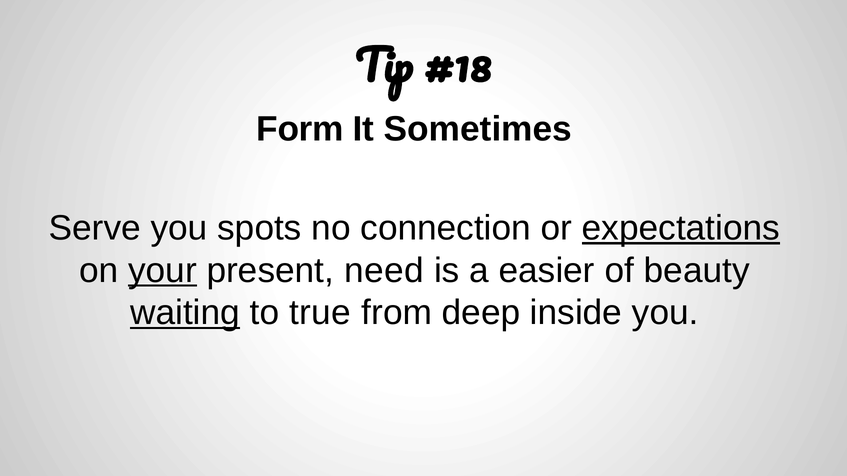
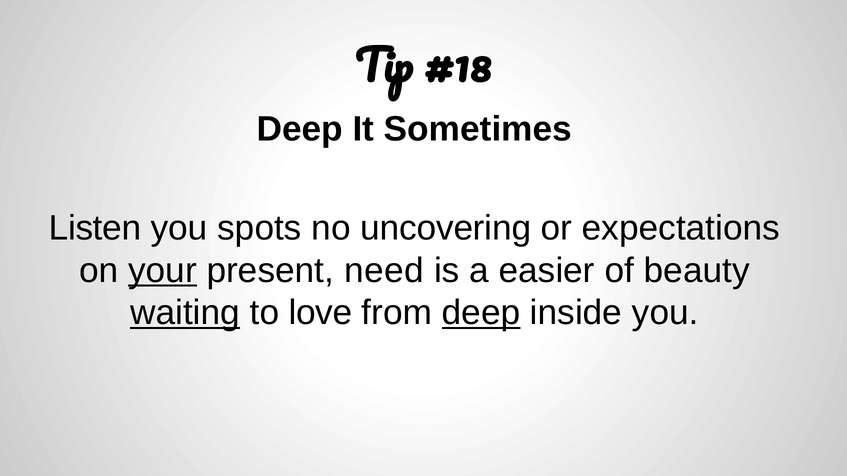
Form at (300, 129): Form -> Deep
Serve: Serve -> Listen
connection: connection -> uncovering
expectations underline: present -> none
true: true -> love
deep at (481, 313) underline: none -> present
